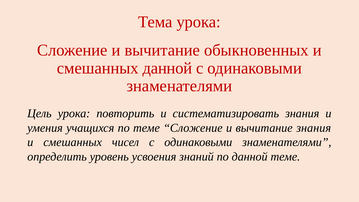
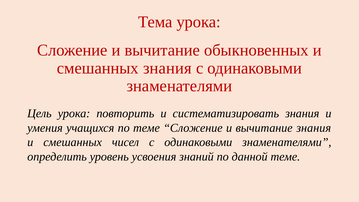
смешанных данной: данной -> знания
